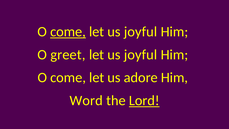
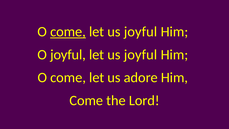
O greet: greet -> joyful
Word at (86, 100): Word -> Come
Lord underline: present -> none
